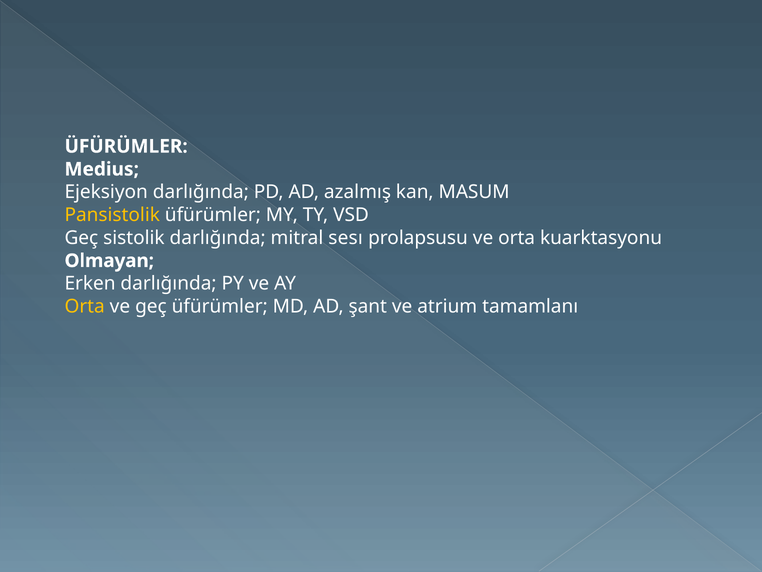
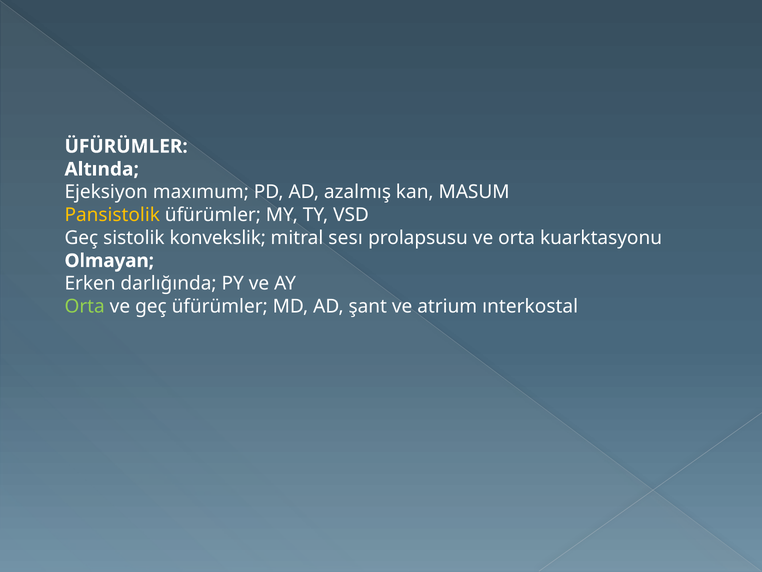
Medius: Medius -> Altında
Ejeksiyon darlığında: darlığında -> maxımum
sistolik darlığında: darlığında -> konvekslik
Orta at (85, 306) colour: yellow -> light green
tamamlanı: tamamlanı -> ınterkostal
